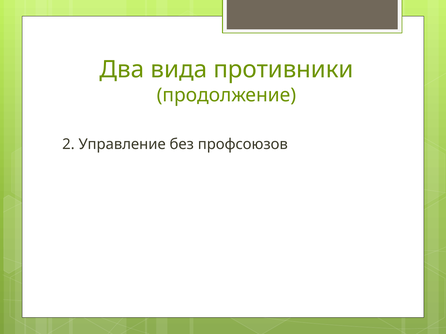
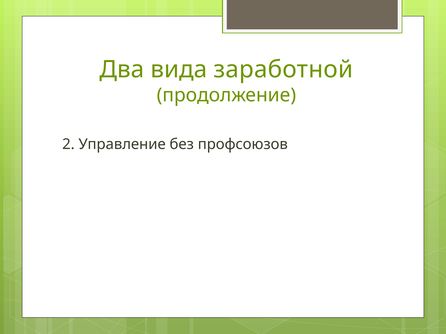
противники: противники -> заработной
